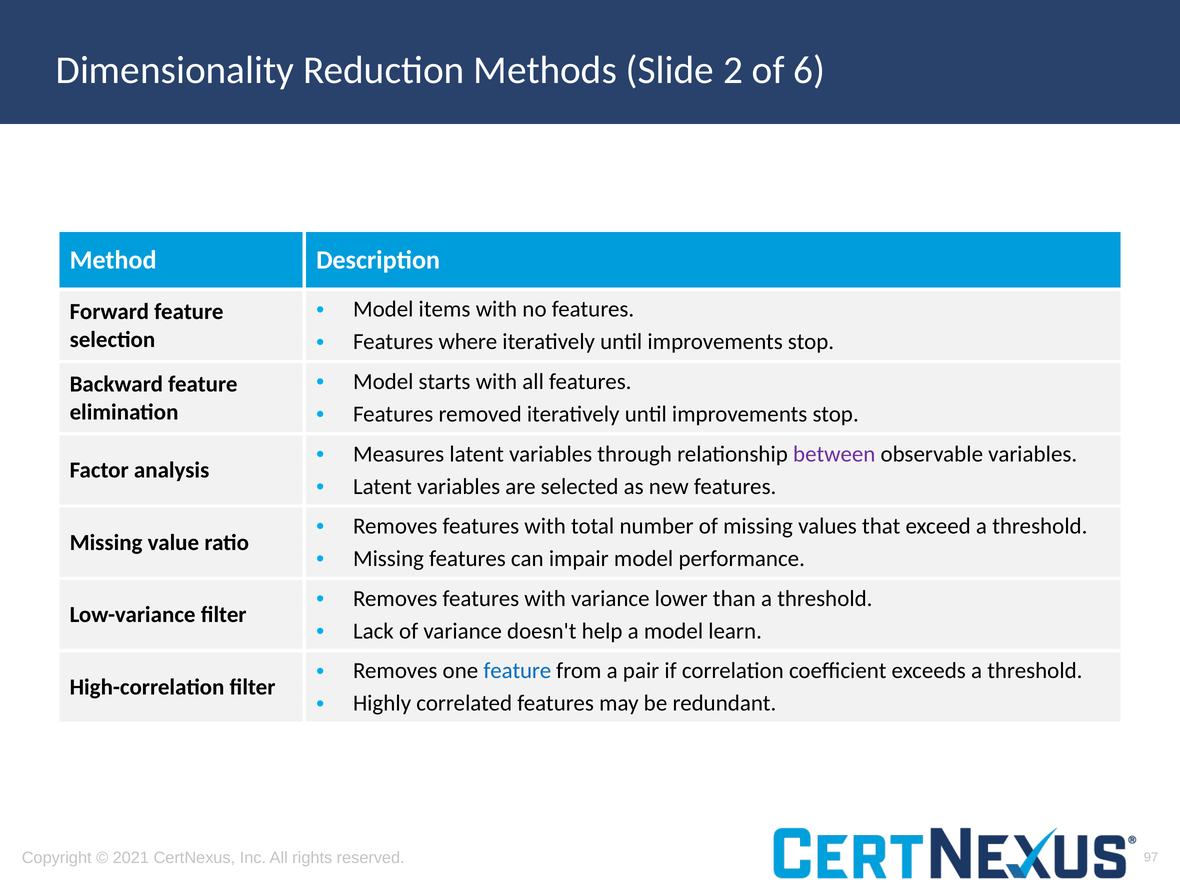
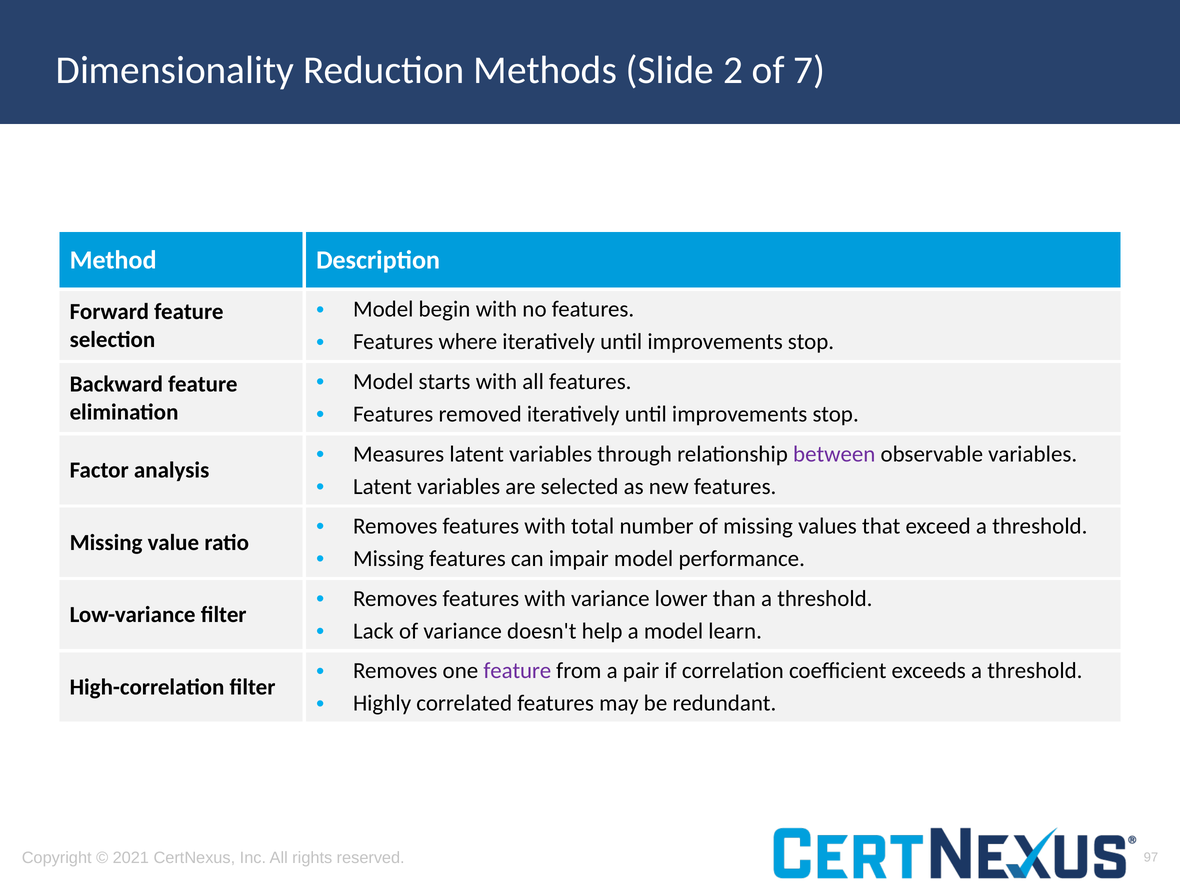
6: 6 -> 7
items: items -> begin
feature at (517, 671) colour: blue -> purple
